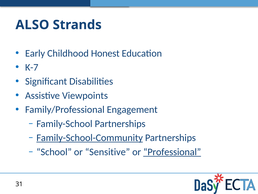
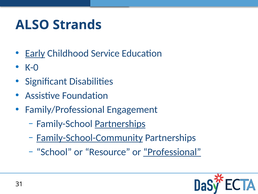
Early underline: none -> present
Honest: Honest -> Service
K-7: K-7 -> K-0
Viewpoints: Viewpoints -> Foundation
Partnerships at (120, 123) underline: none -> present
Sensitive: Sensitive -> Resource
